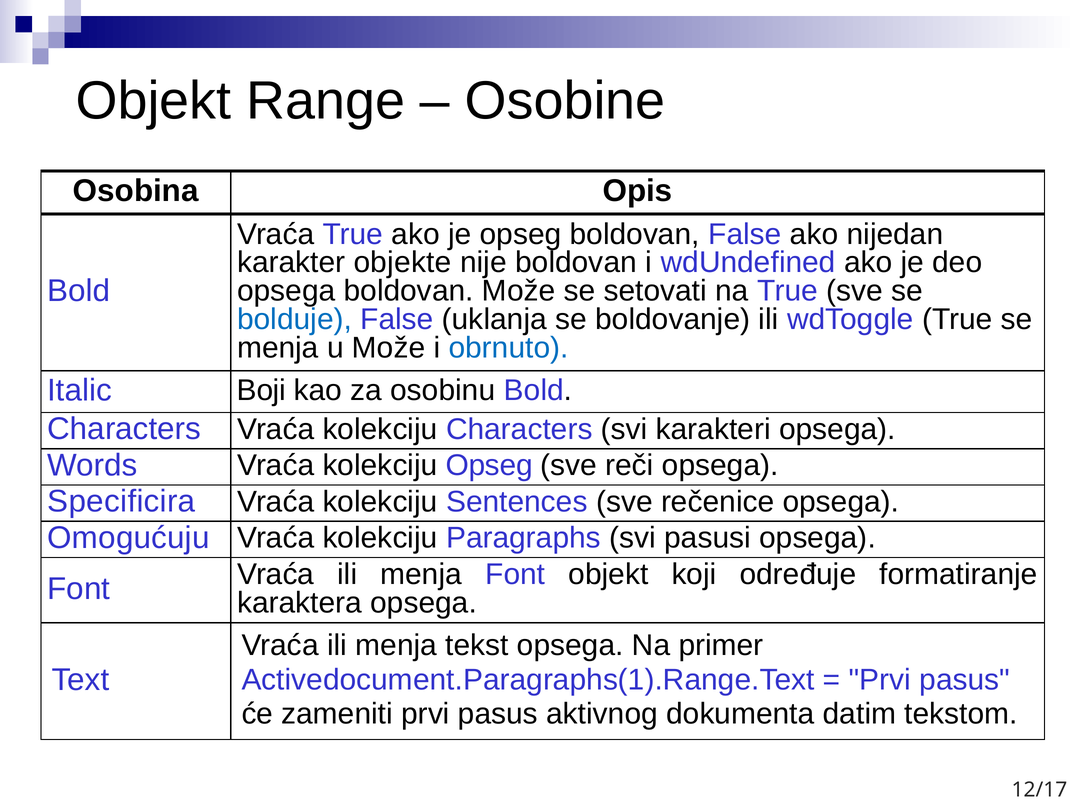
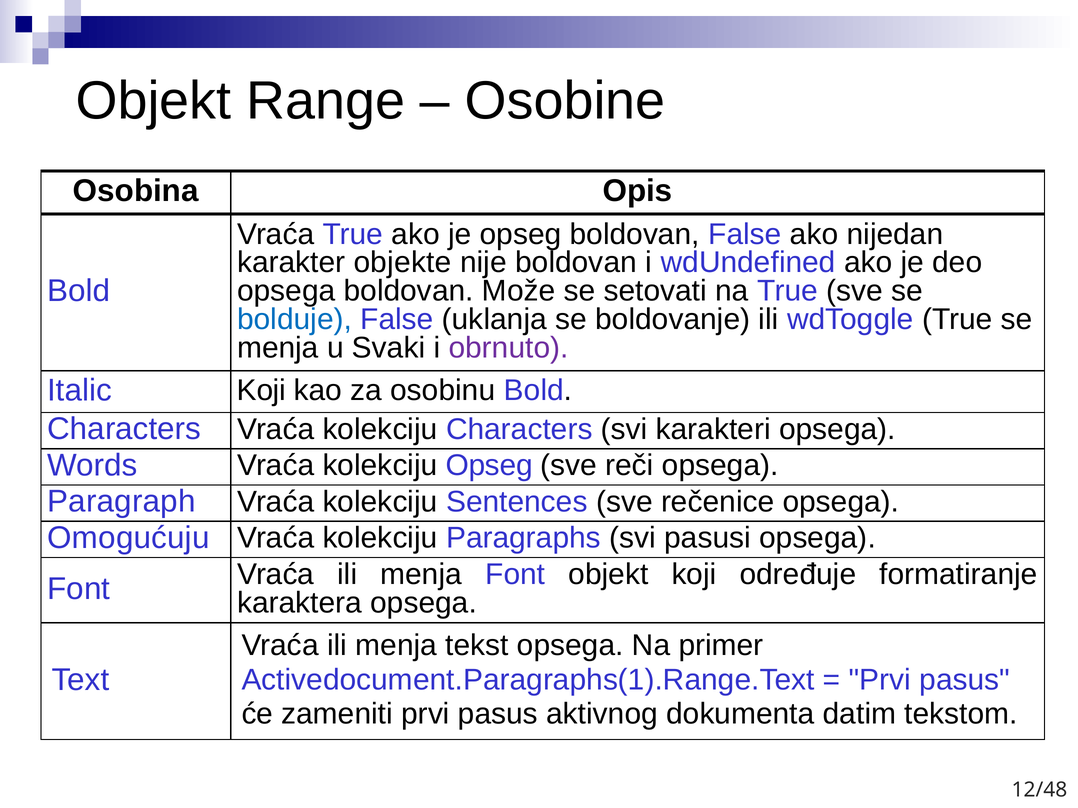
u Može: Može -> Svaki
obrnuto colour: blue -> purple
Italic Boji: Boji -> Koji
Specificira: Specificira -> Paragraph
12/17: 12/17 -> 12/48
